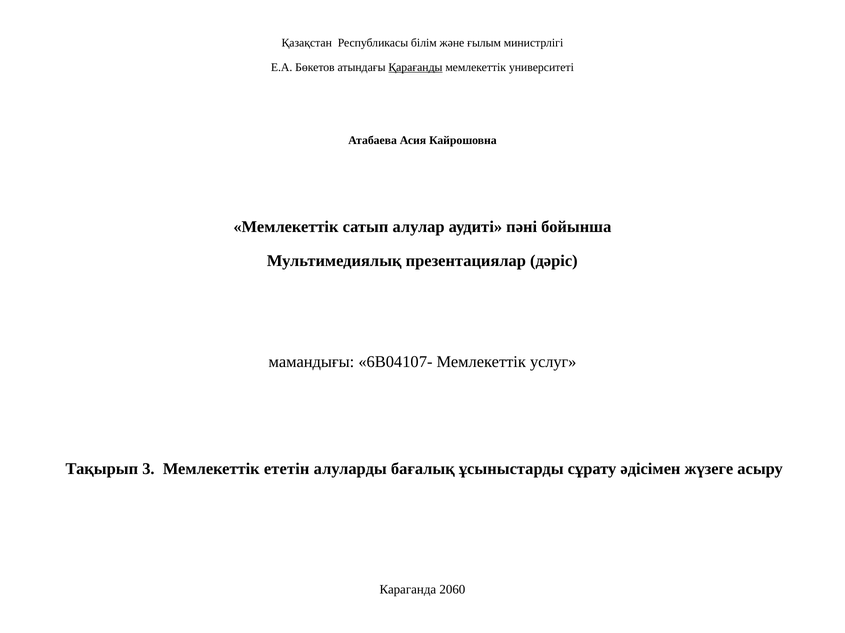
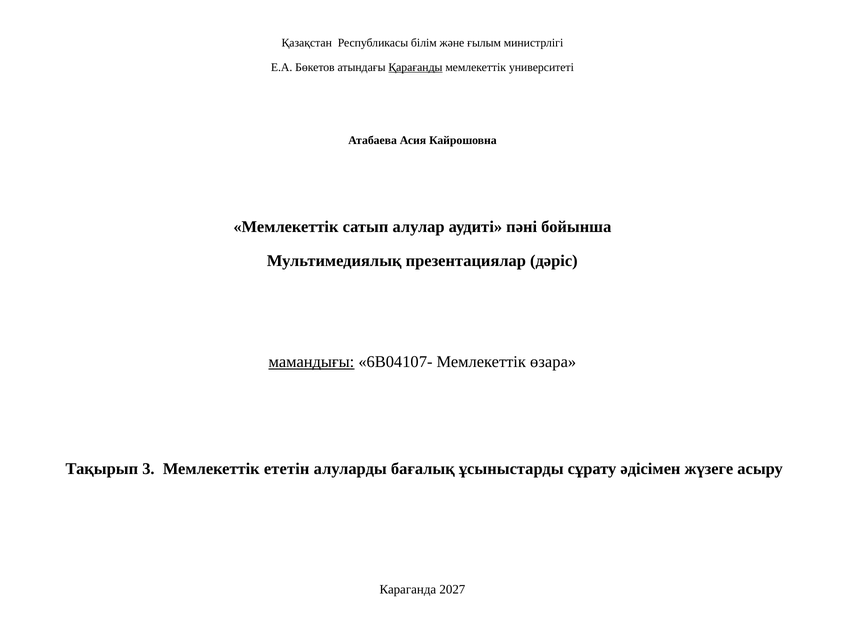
мамандығы underline: none -> present
услуг: услуг -> өзара
2060: 2060 -> 2027
